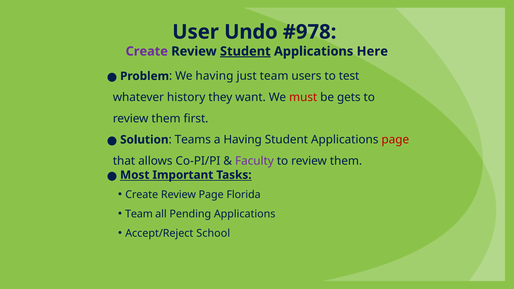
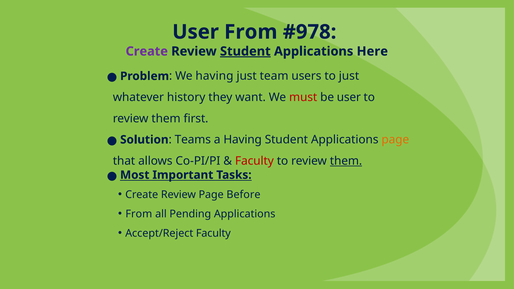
User Undo: Undo -> From
to test: test -> just
be gets: gets -> user
page at (395, 140) colour: red -> orange
Faculty at (254, 161) colour: purple -> red
them at (346, 161) underline: none -> present
Florida: Florida -> Before
Team at (139, 214): Team -> From
Accept/Reject School: School -> Faculty
